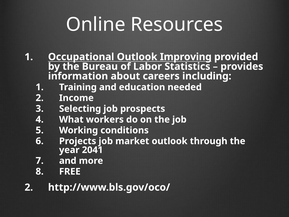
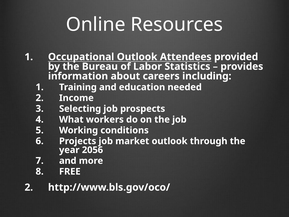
Improving: Improving -> Attendees
2041: 2041 -> 2056
